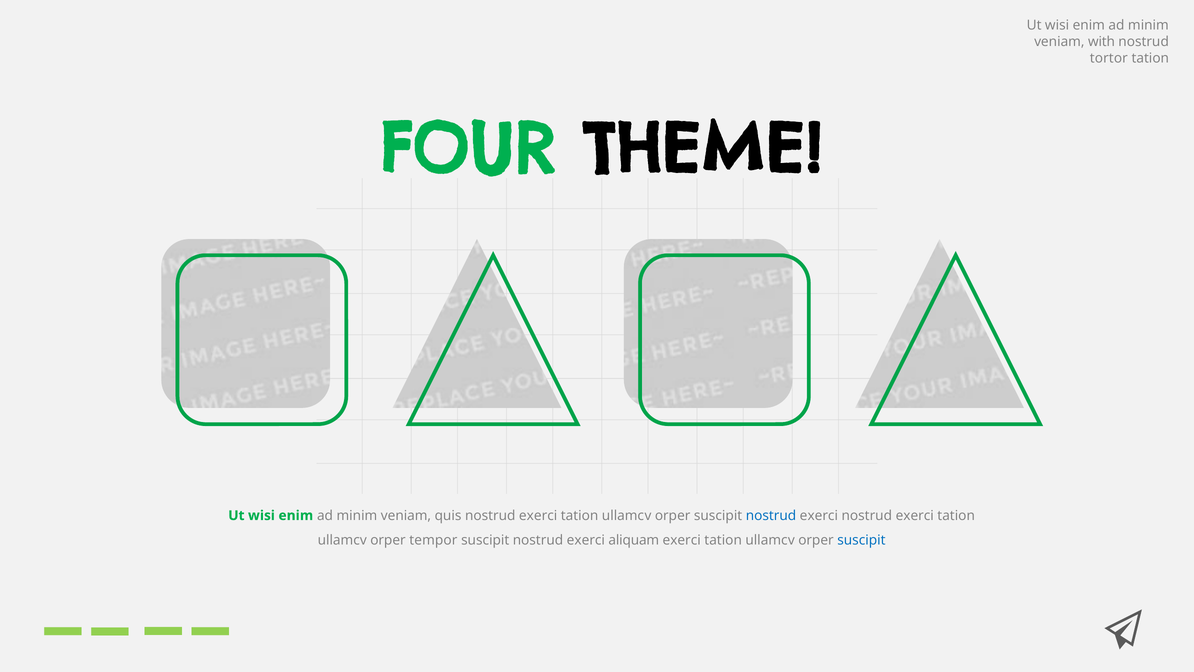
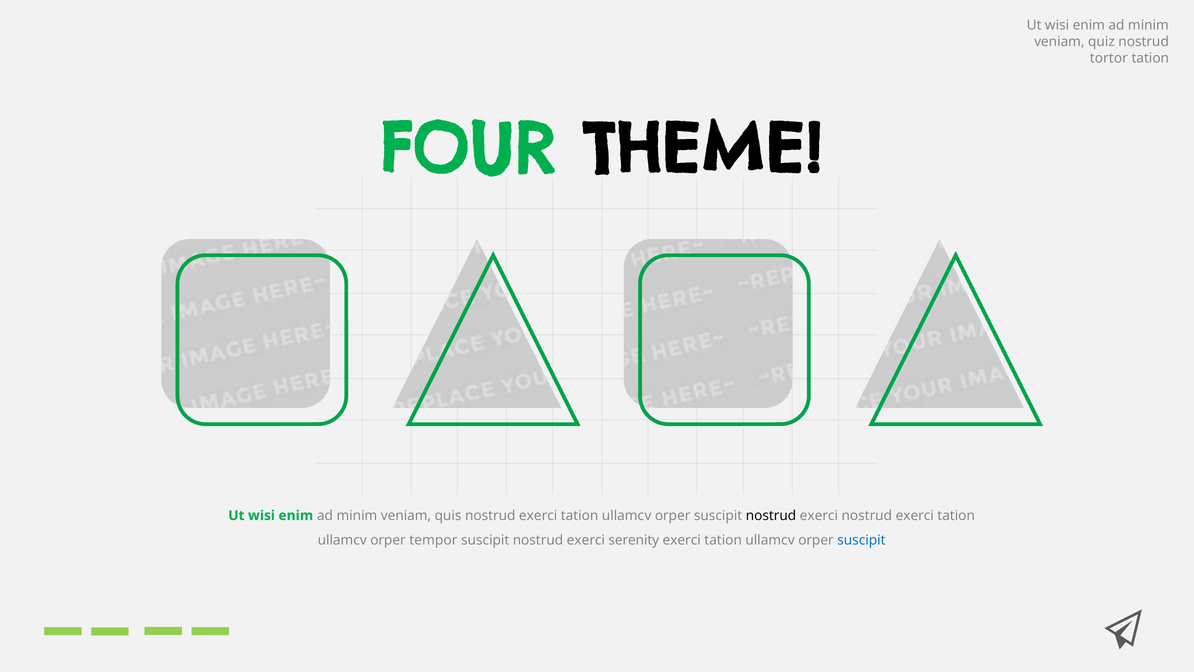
with: with -> quiz
nostrud at (771, 515) colour: blue -> black
aliquam: aliquam -> serenity
